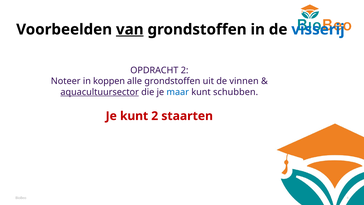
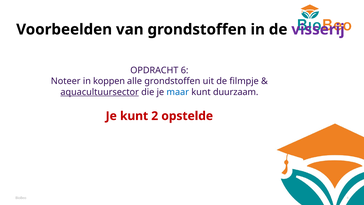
van underline: present -> none
visserij colour: blue -> purple
OPDRACHT 2: 2 -> 6
vinnen: vinnen -> filmpje
schubben: schubben -> duurzaam
staarten: staarten -> opstelde
